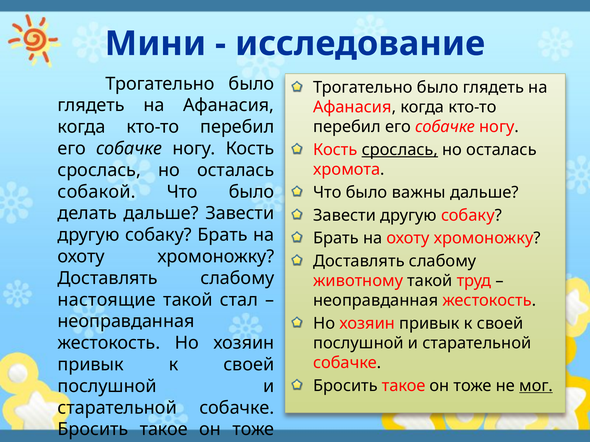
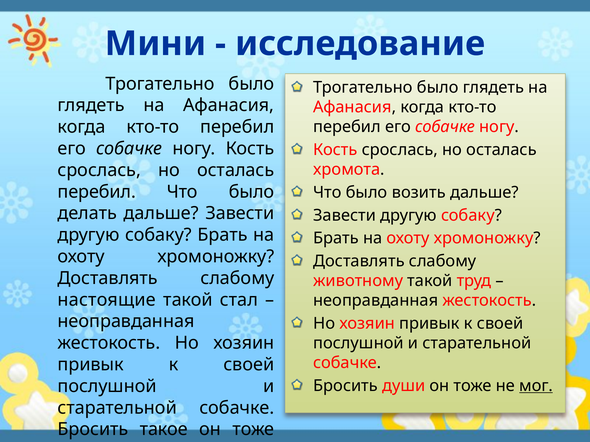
срослась at (400, 150) underline: present -> none
собакой at (97, 192): собакой -> перебил
важны: важны -> возить
такое at (404, 386): такое -> души
